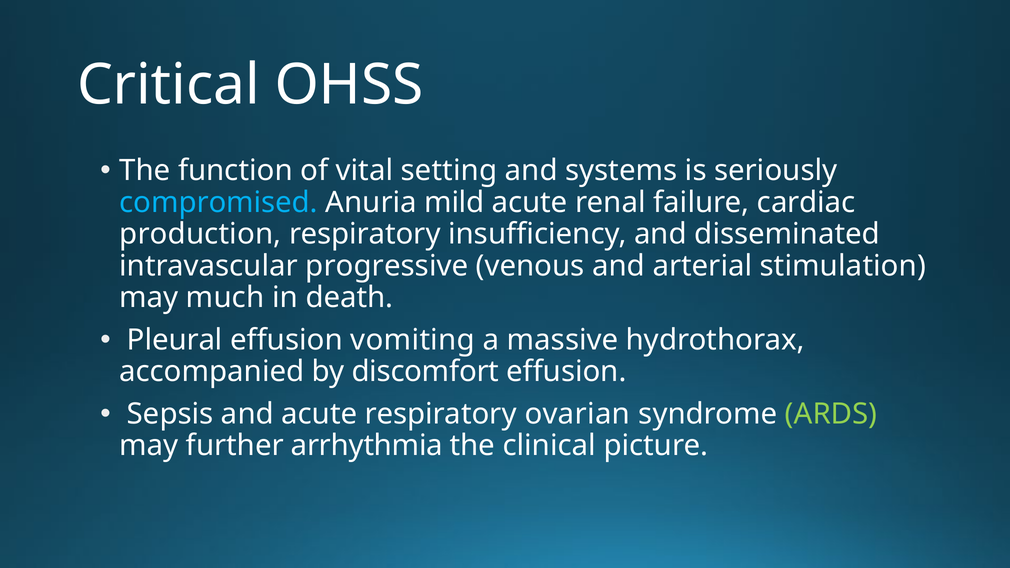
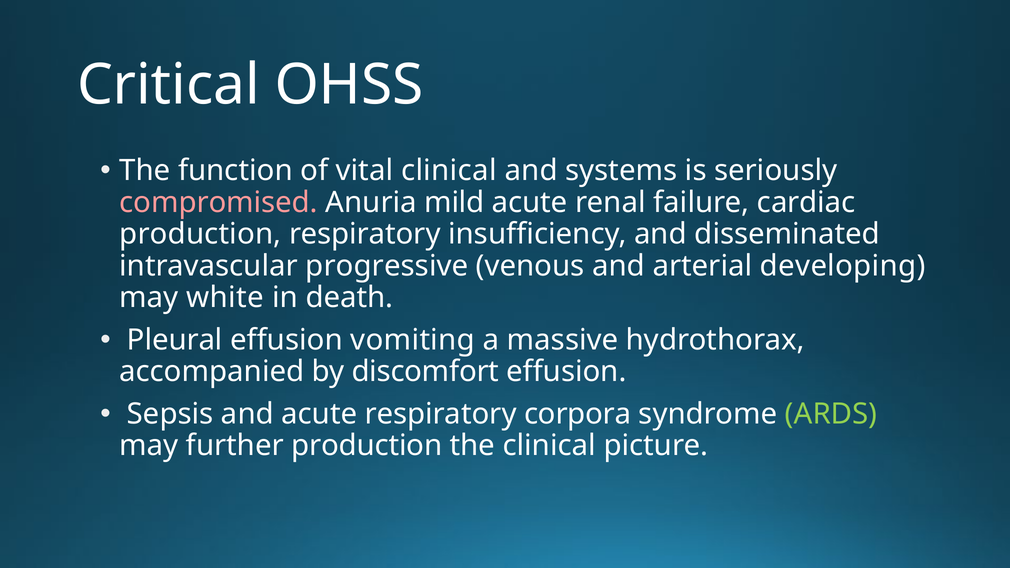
vital setting: setting -> clinical
compromised colour: light blue -> pink
stimulation: stimulation -> developing
much: much -> white
ovarian: ovarian -> corpora
further arrhythmia: arrhythmia -> production
